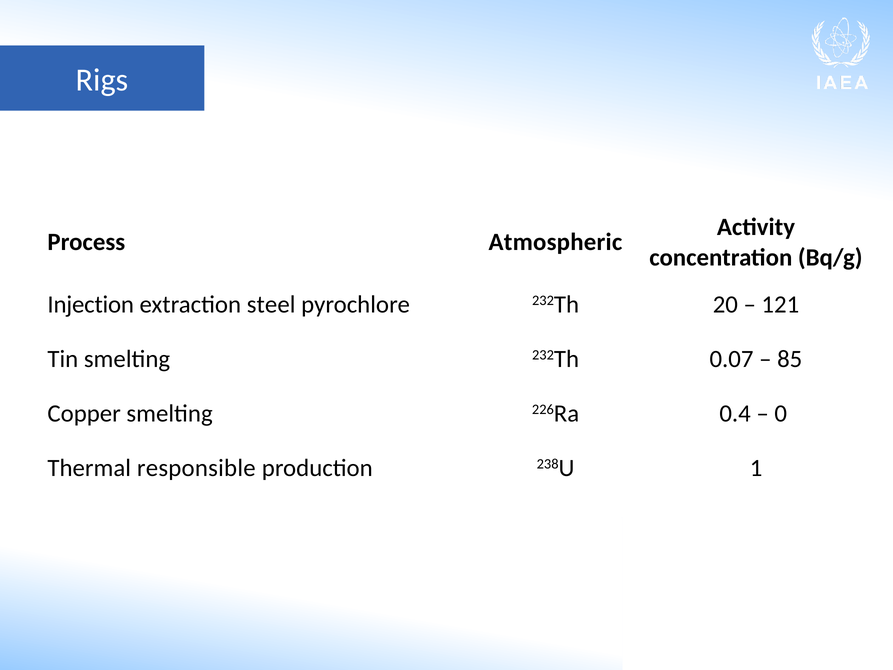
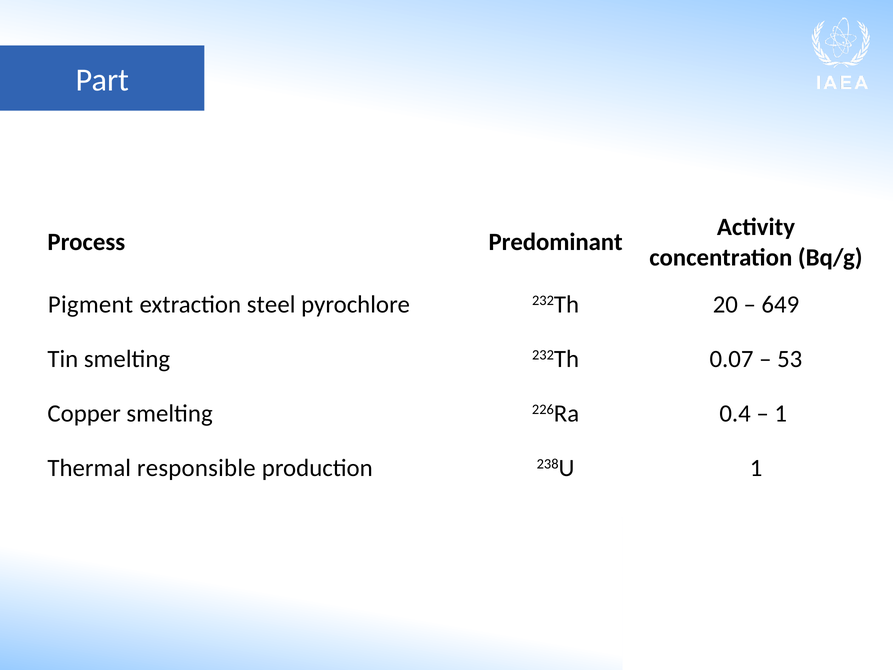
Rigs: Rigs -> Part
Atmospheric: Atmospheric -> Predominant
Injection: Injection -> Pigment
121: 121 -> 649
85: 85 -> 53
0 at (781, 413): 0 -> 1
